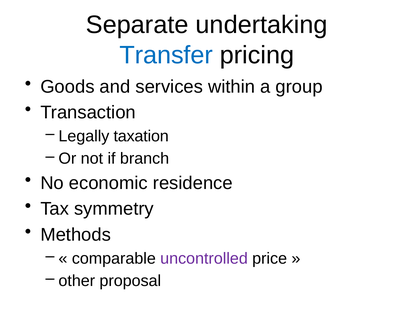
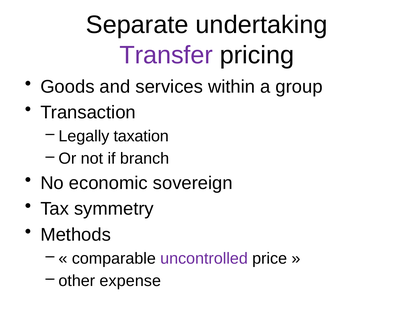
Transfer colour: blue -> purple
residence: residence -> sovereign
proposal: proposal -> expense
